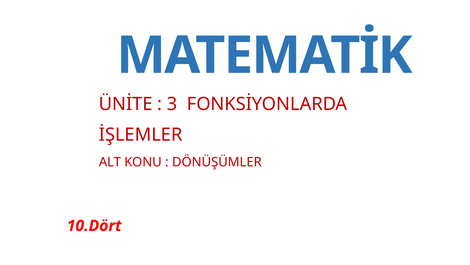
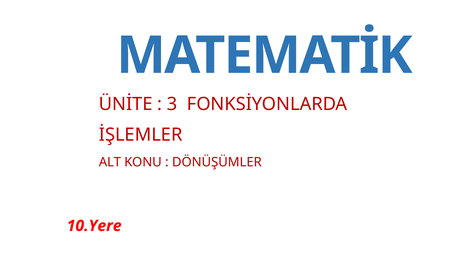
10.Dört: 10.Dört -> 10.Yere
